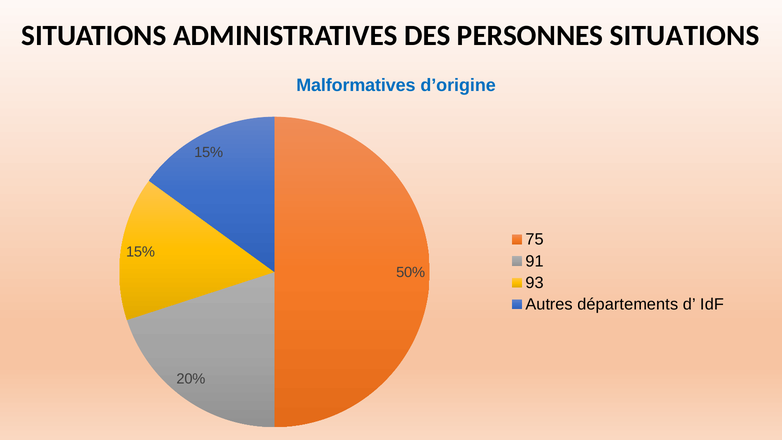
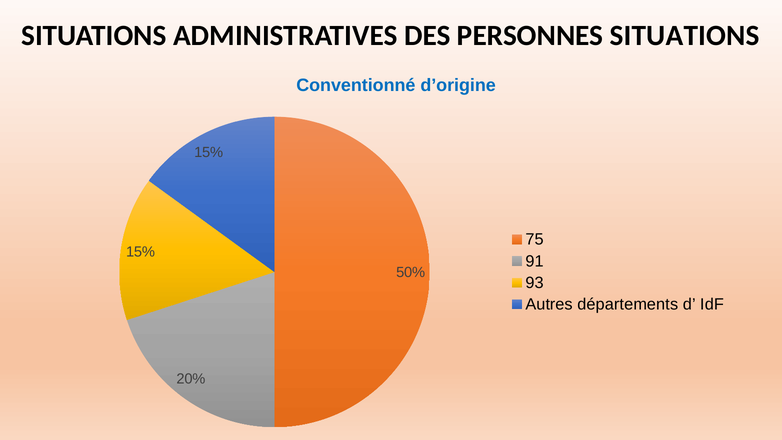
Malformatives: Malformatives -> Conventionné
